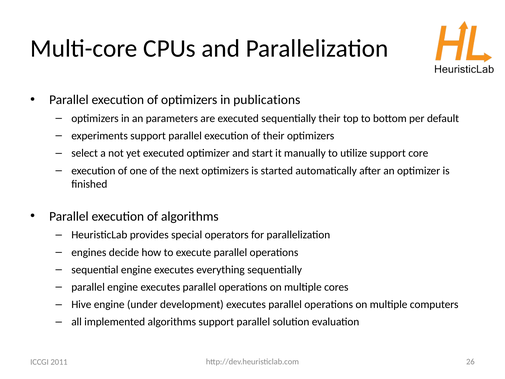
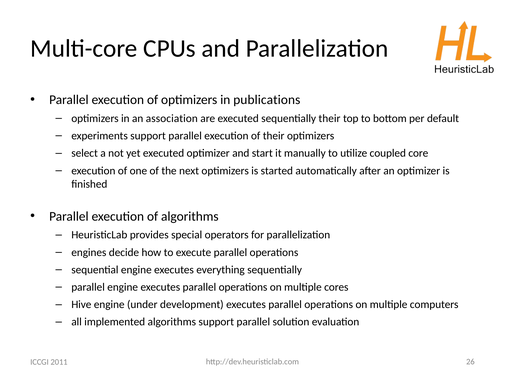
parameters: parameters -> association
utilize support: support -> coupled
